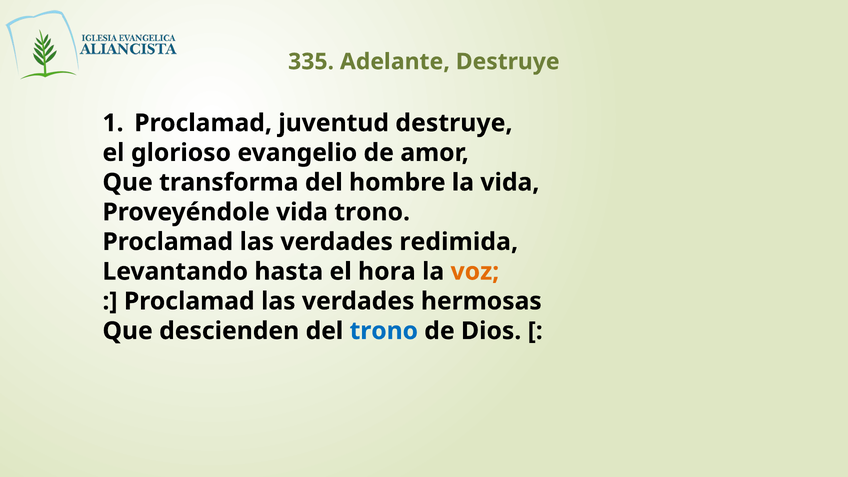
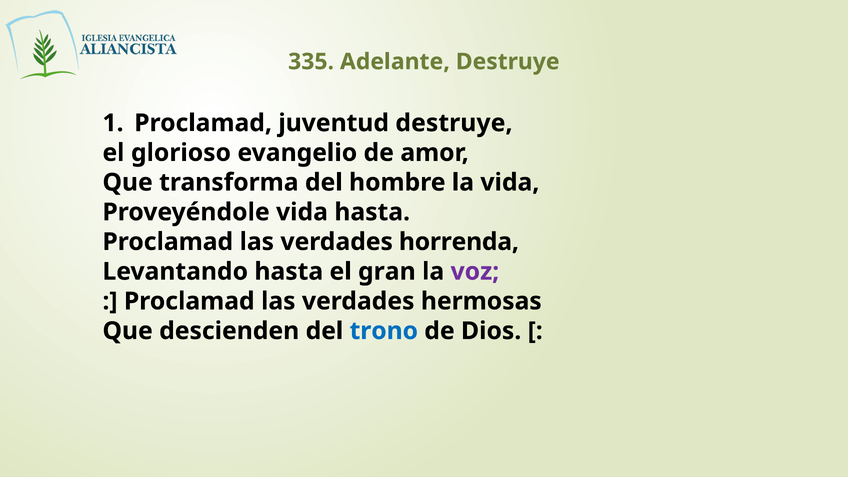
vida trono: trono -> hasta
redimida: redimida -> horrenda
hora: hora -> gran
voz colour: orange -> purple
